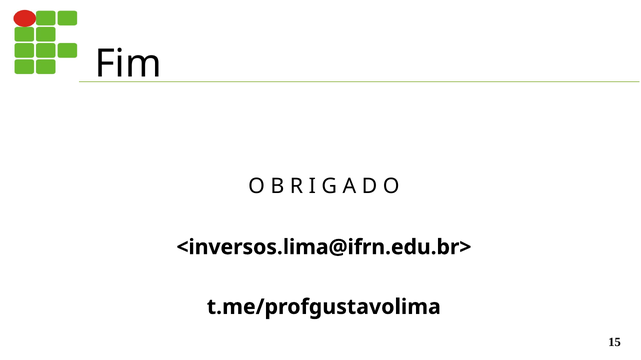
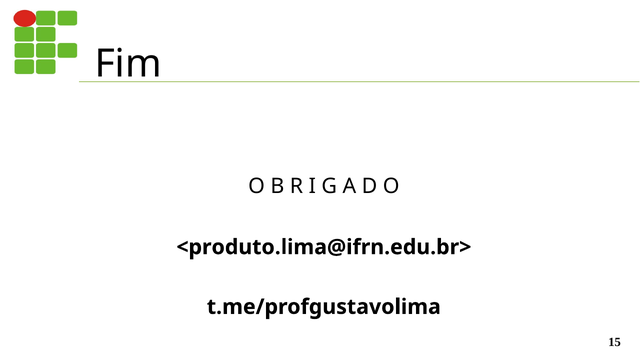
<inversos.lima@ifrn.edu.br>: <inversos.lima@ifrn.edu.br> -> <produto.lima@ifrn.edu.br>
